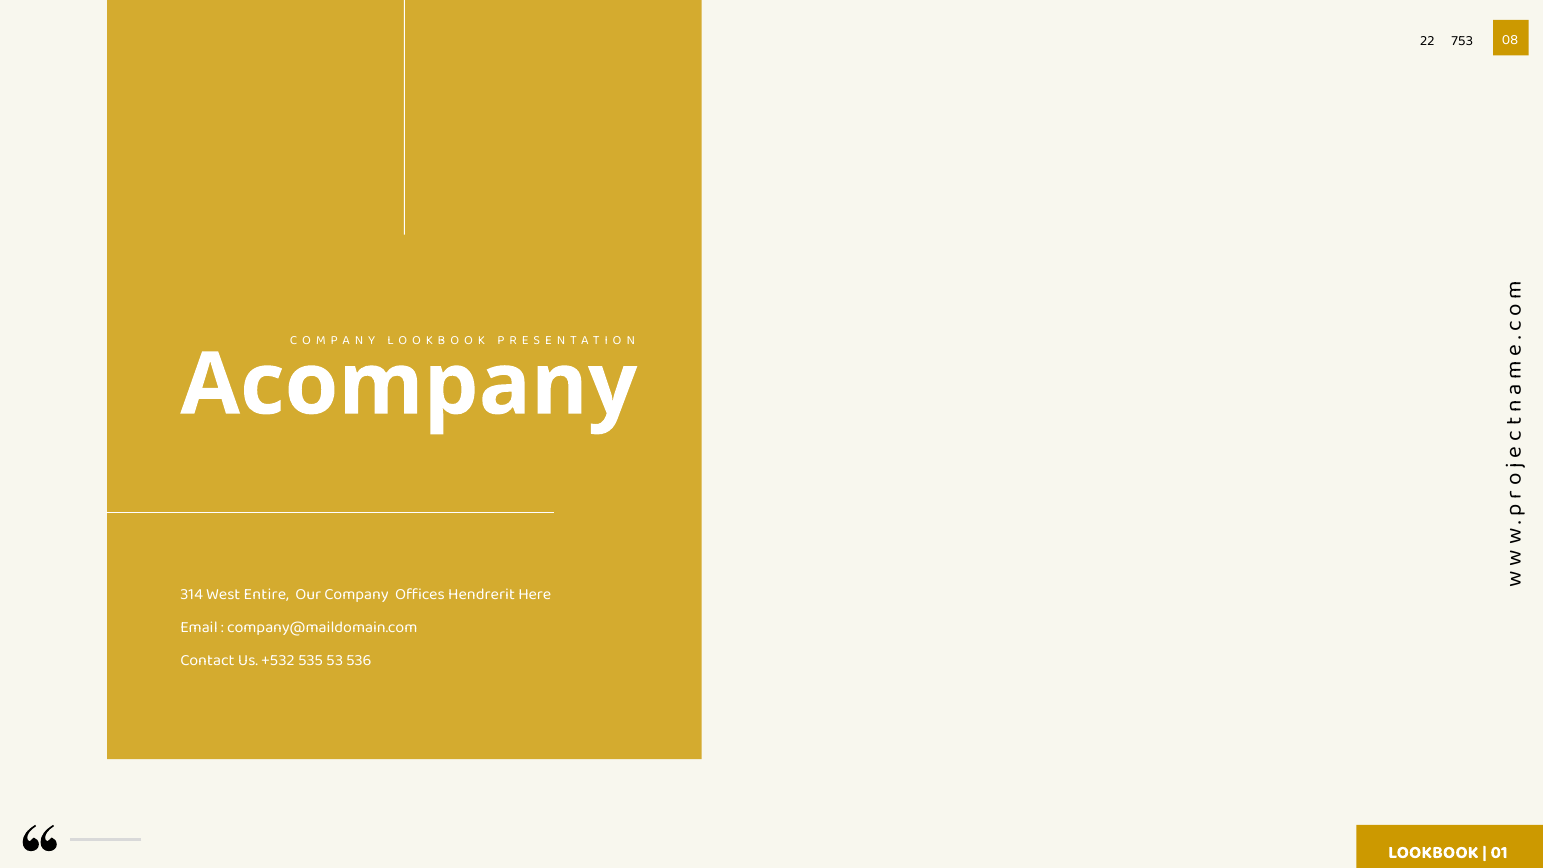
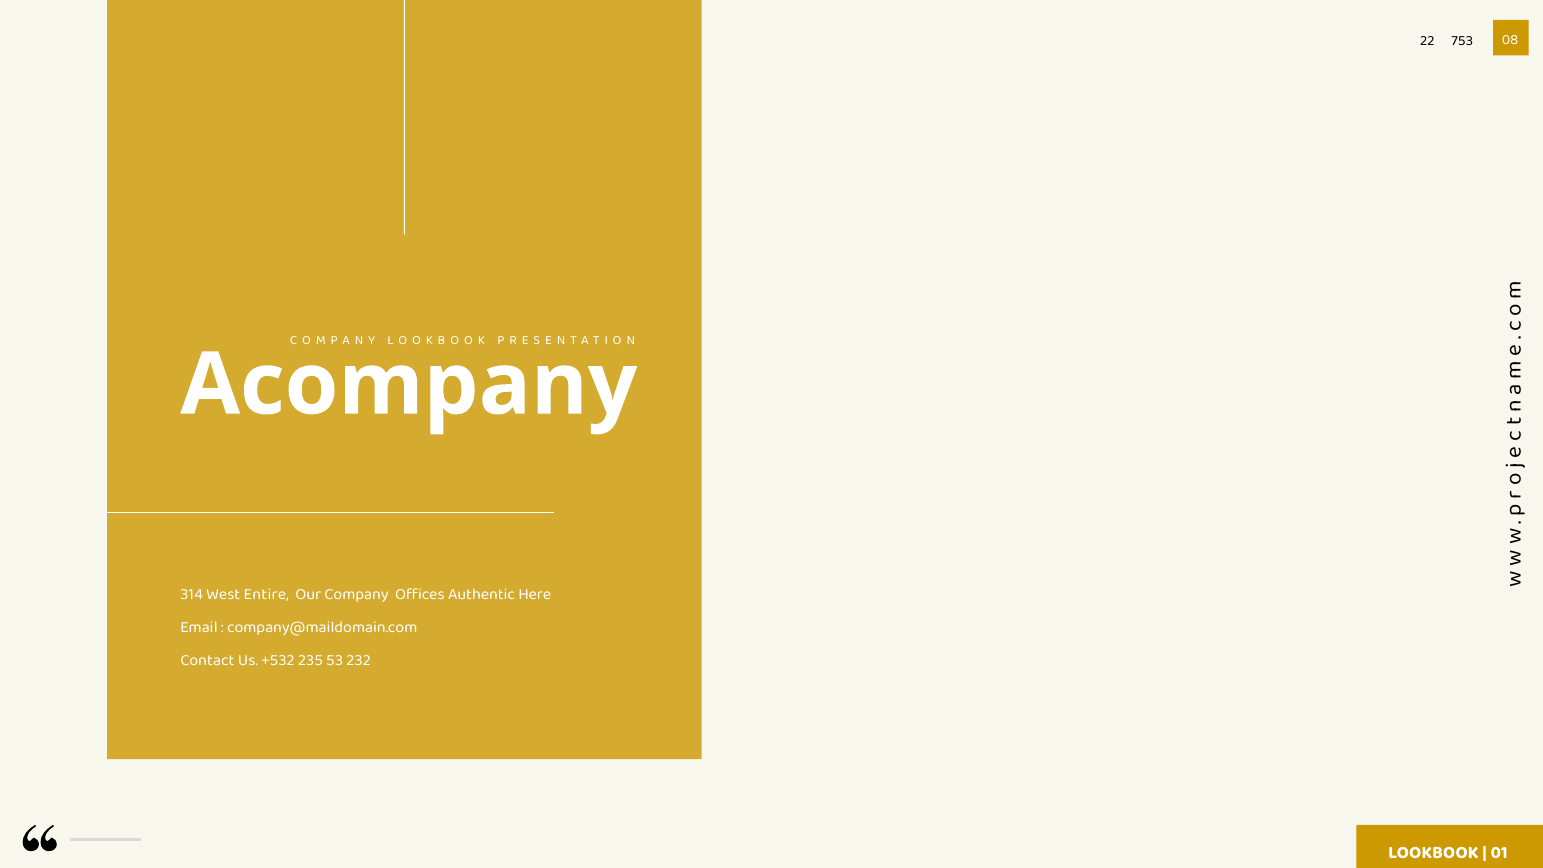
Hendrerit: Hendrerit -> Authentic
535: 535 -> 235
536: 536 -> 232
